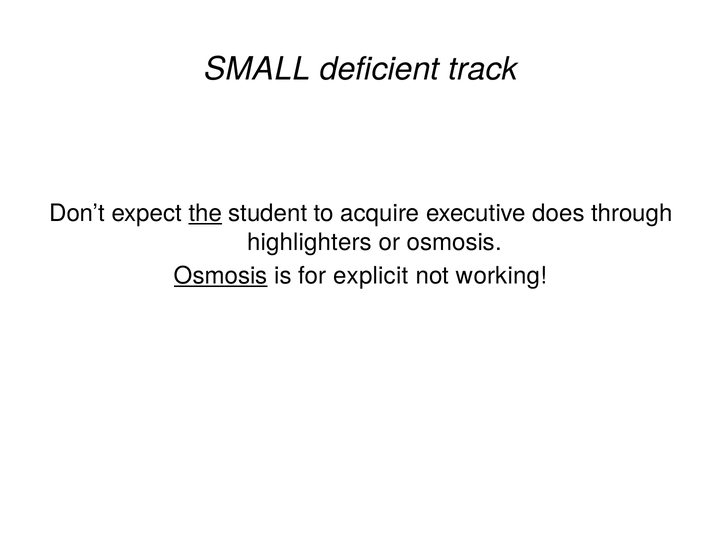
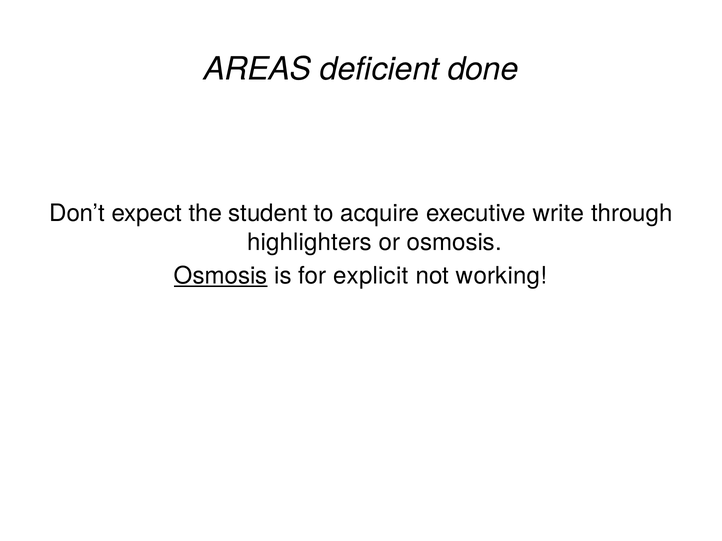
SMALL: SMALL -> AREAS
track: track -> done
the underline: present -> none
does: does -> write
